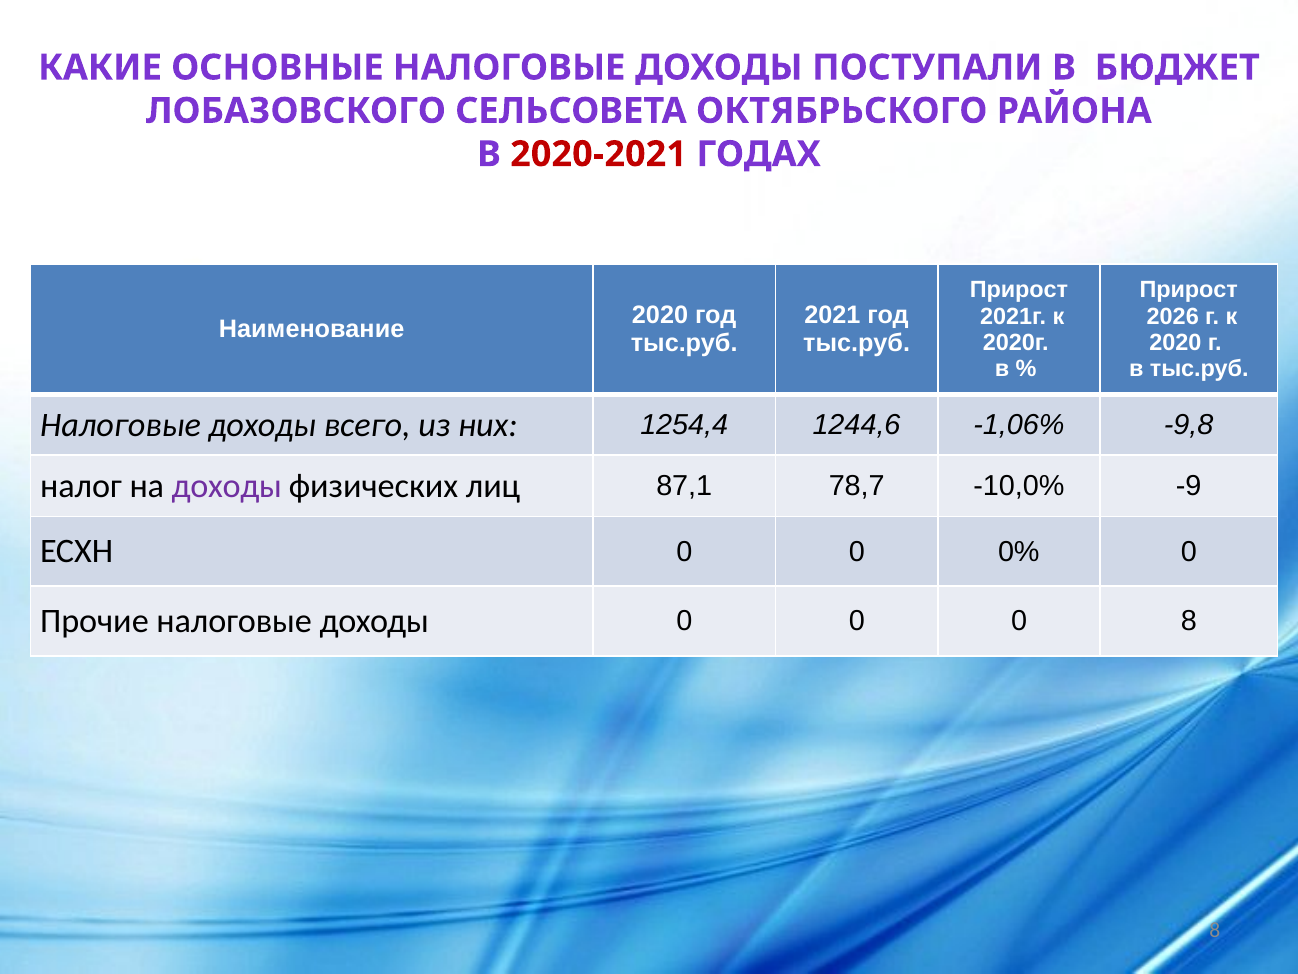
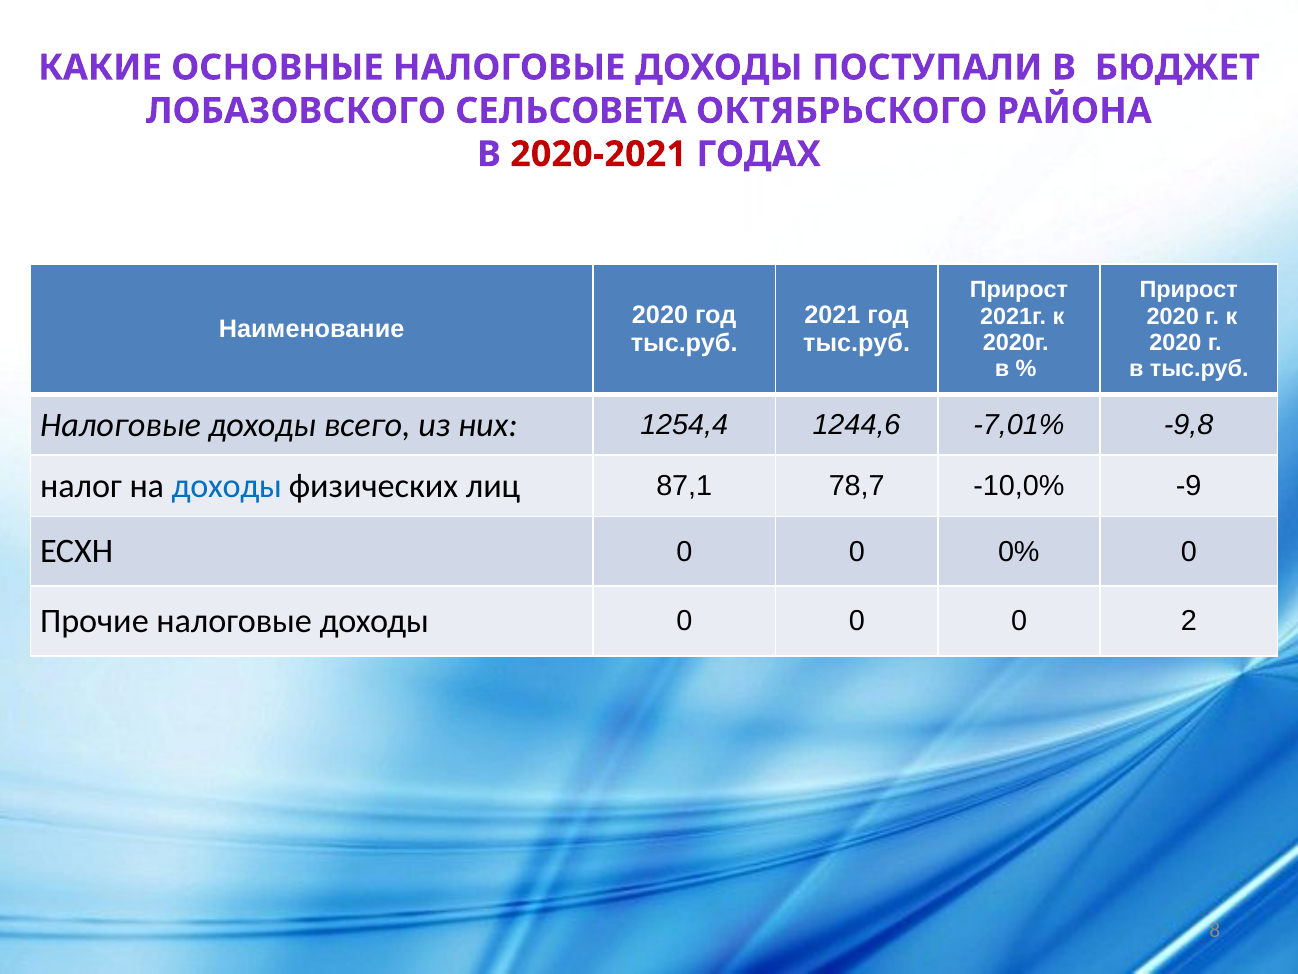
2026 at (1173, 316): 2026 -> 2020
-1,06%: -1,06% -> -7,01%
доходы at (227, 486) colour: purple -> blue
0 8: 8 -> 2
